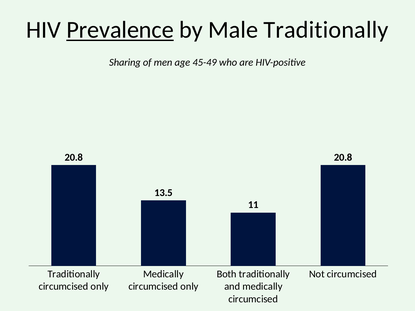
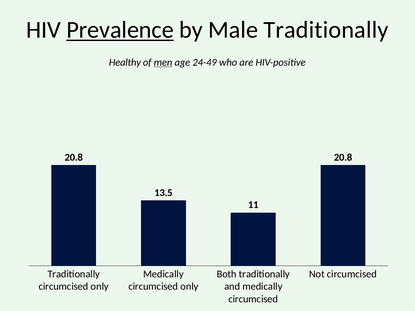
Sharing: Sharing -> Healthy
men underline: none -> present
45-49: 45-49 -> 24-49
